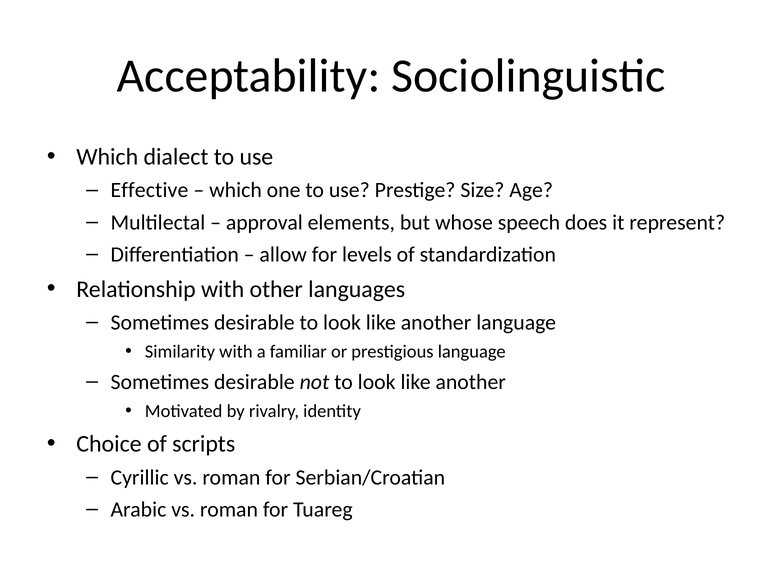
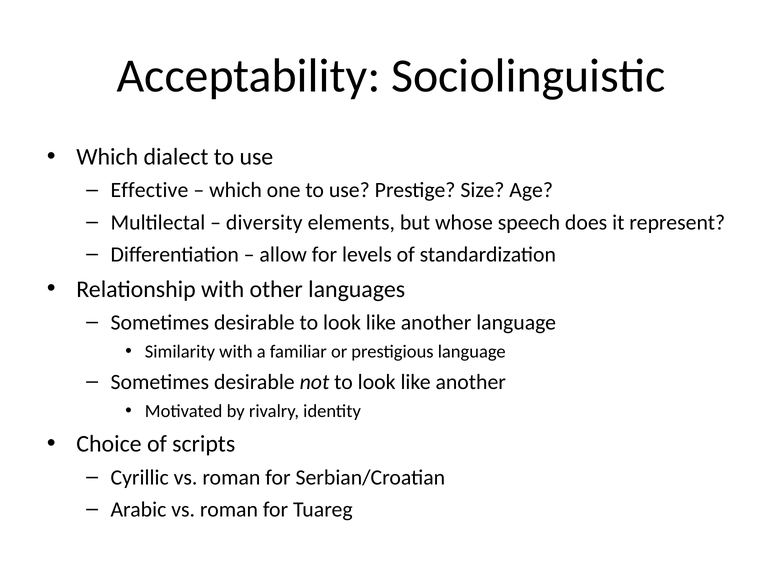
approval: approval -> diversity
